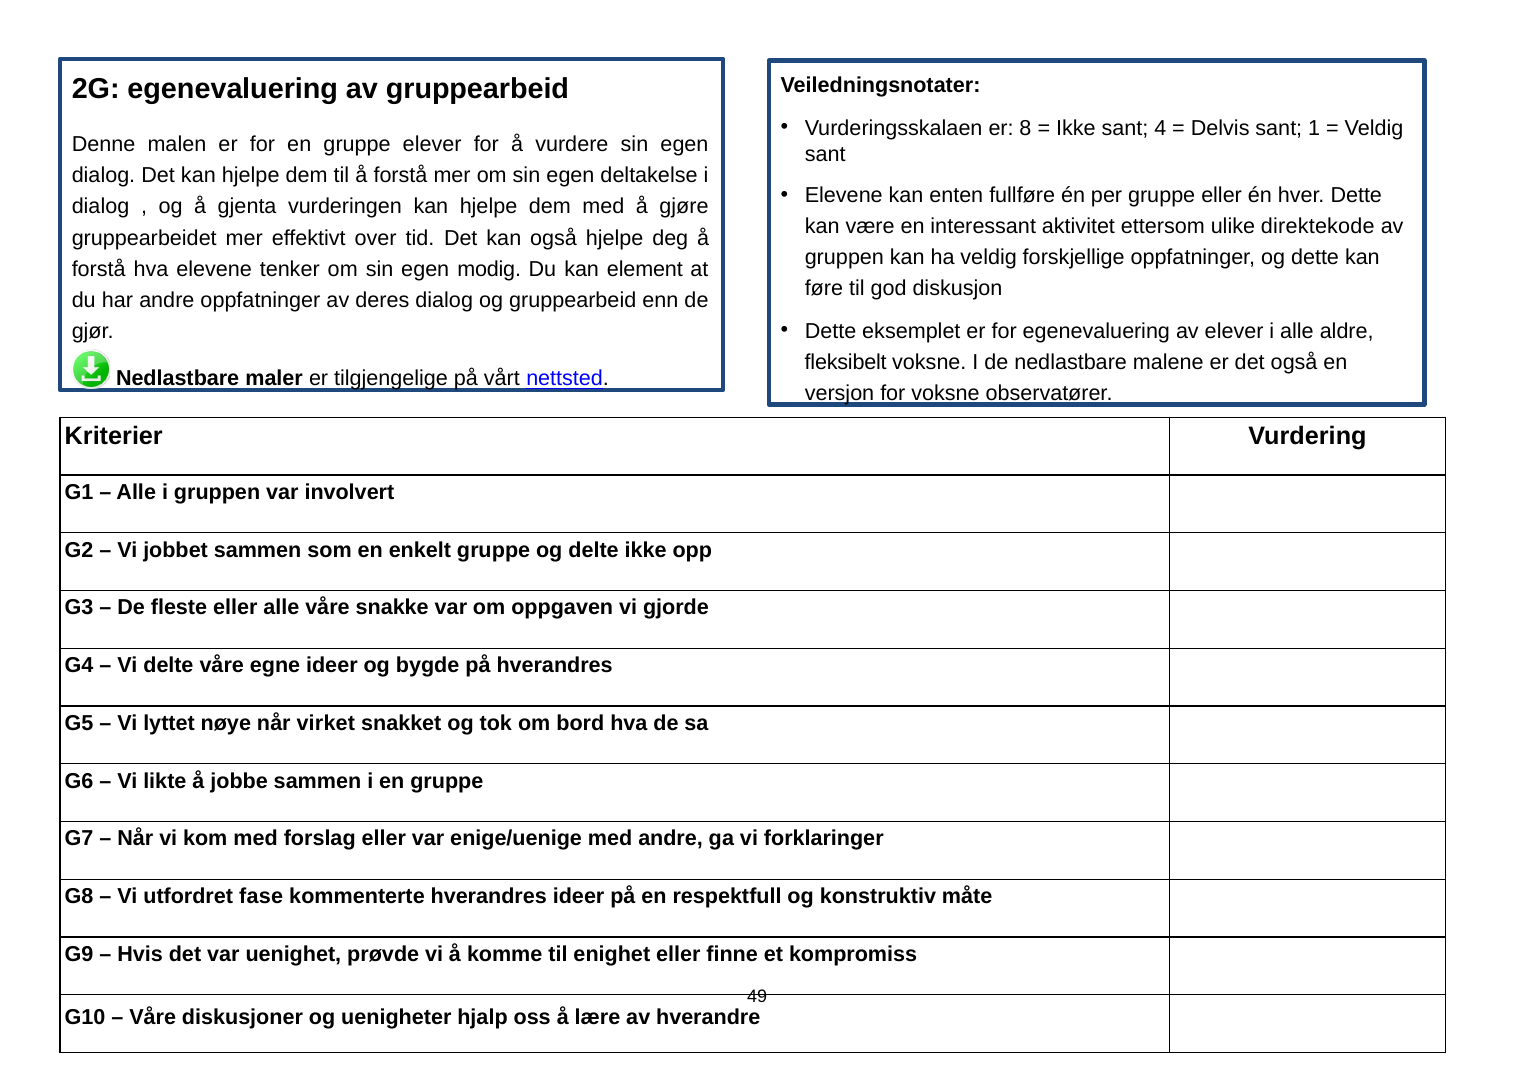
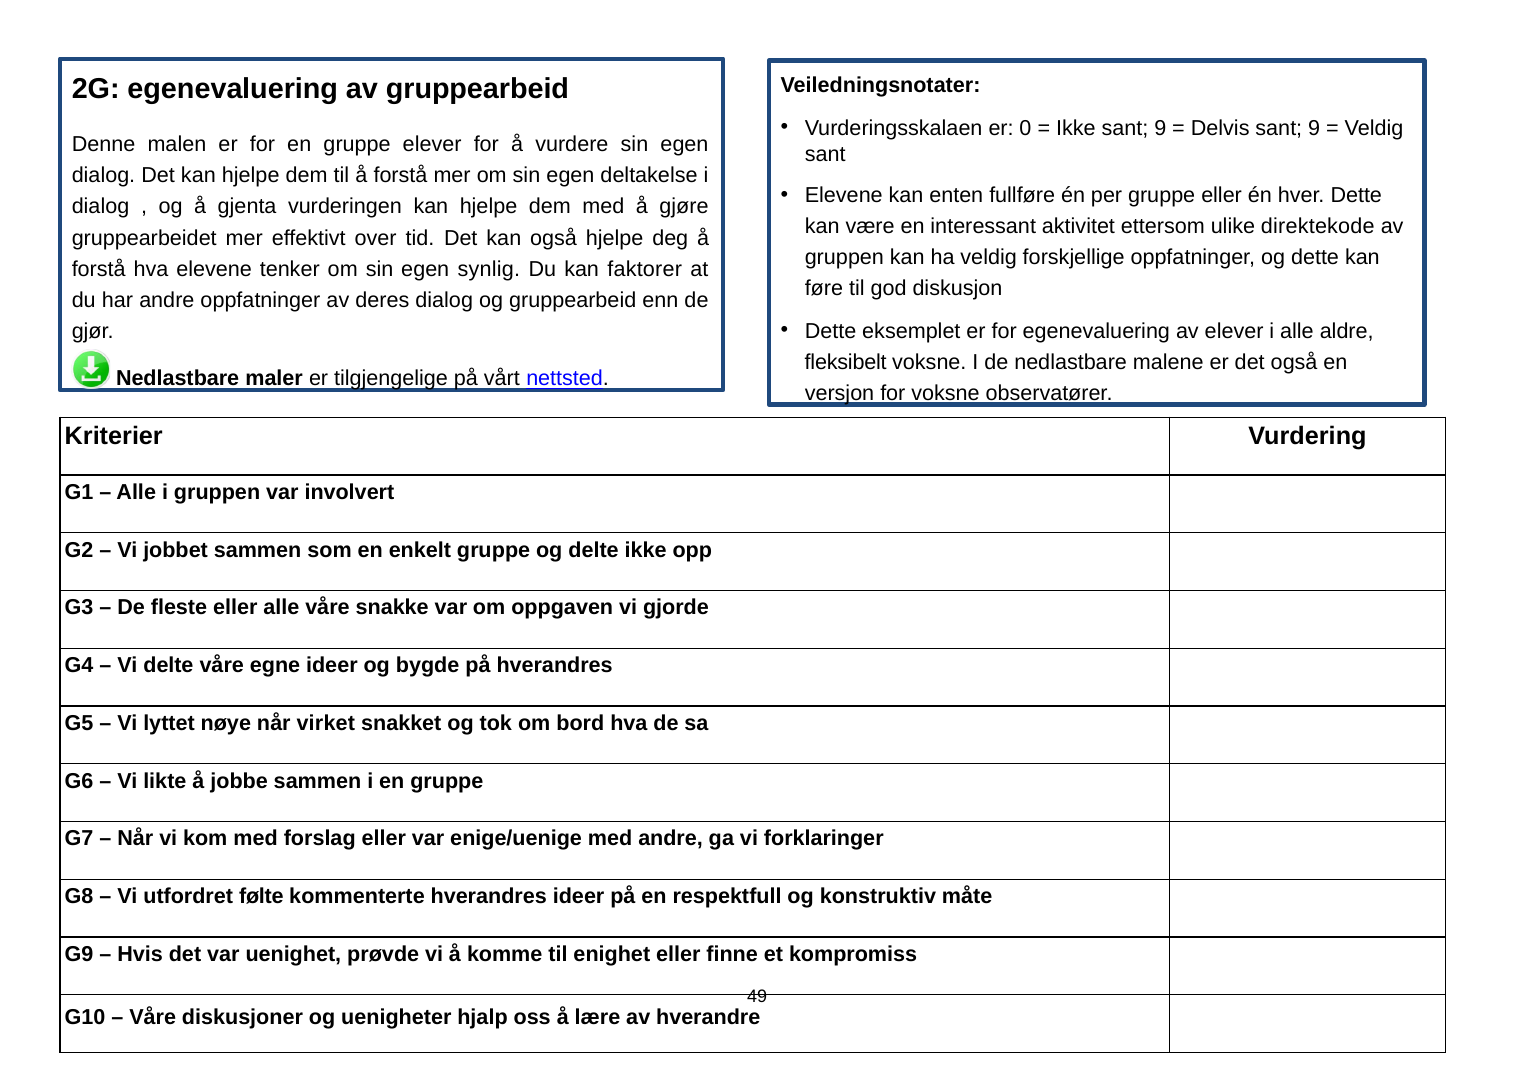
8: 8 -> 0
Ikke sant 4: 4 -> 9
Delvis sant 1: 1 -> 9
modig: modig -> synlig
element: element -> faktorer
fase: fase -> følte
